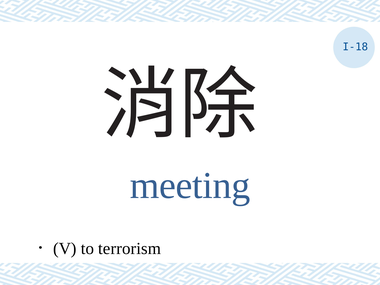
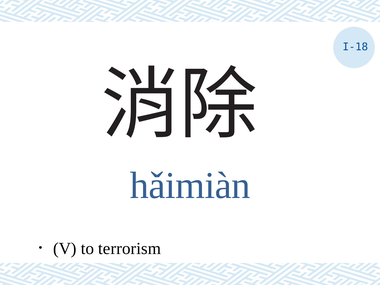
meeting: meeting -> hǎimiàn
